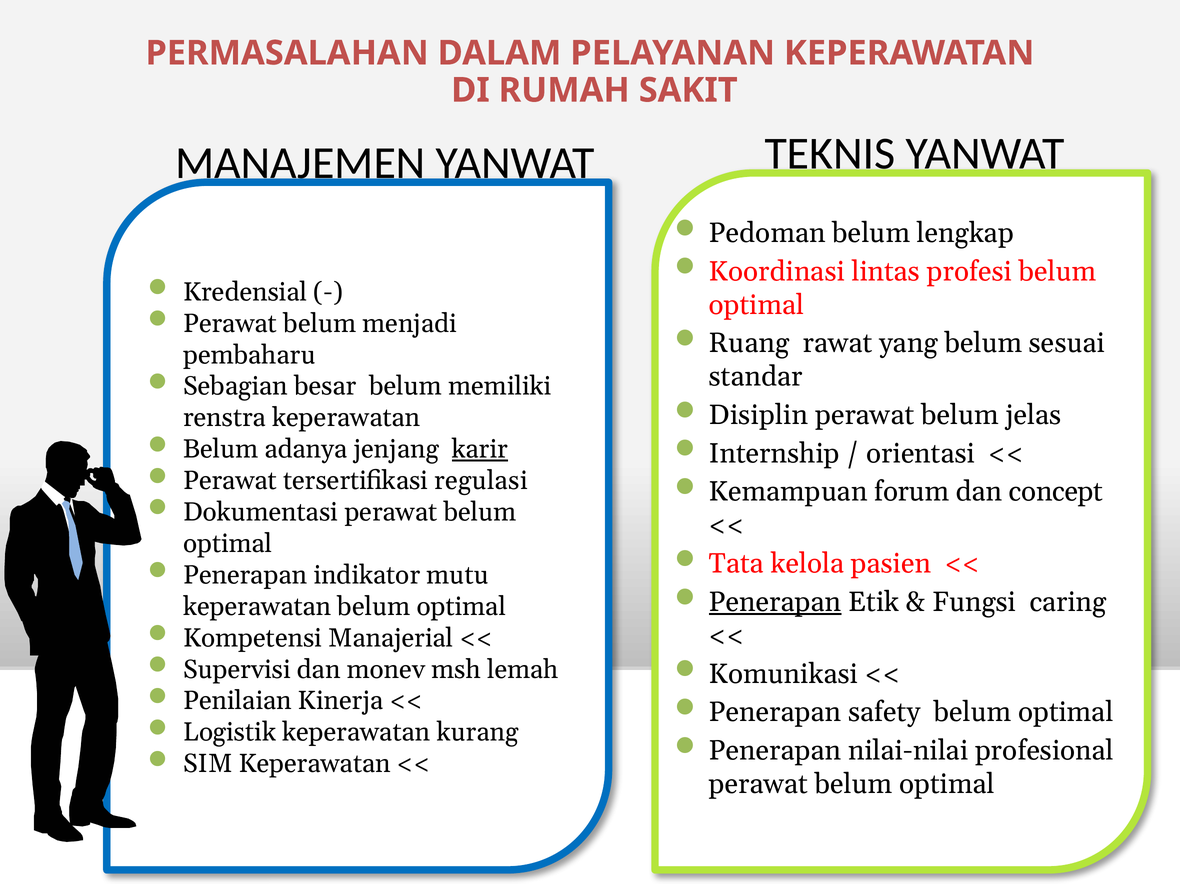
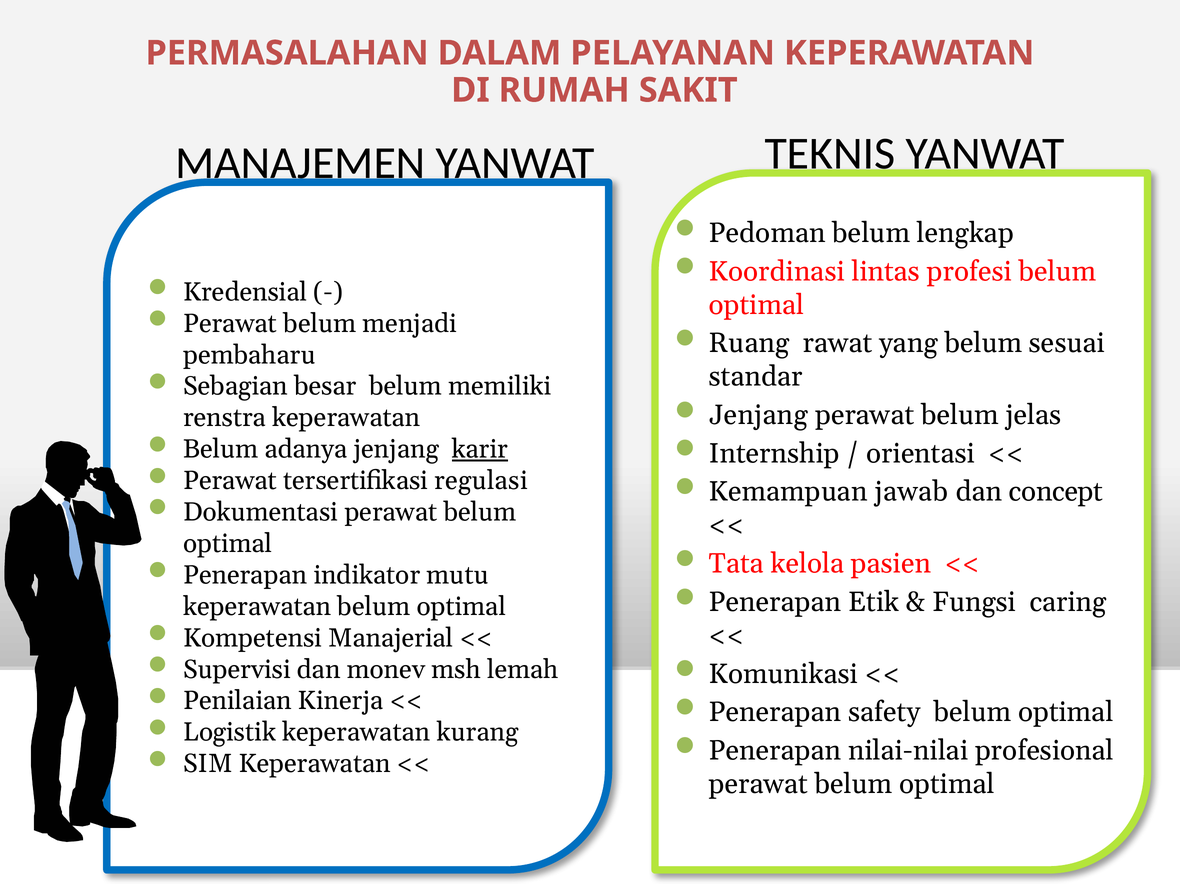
Disiplin at (759, 415): Disiplin -> Jenjang
forum: forum -> jawab
Penerapan at (775, 602) underline: present -> none
